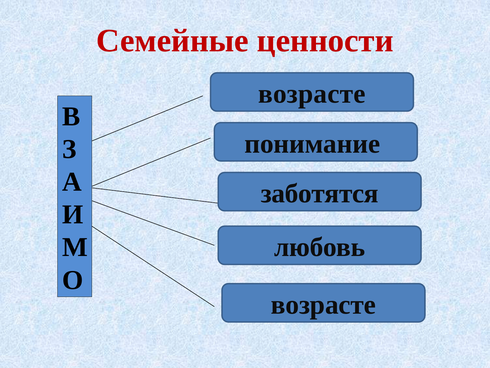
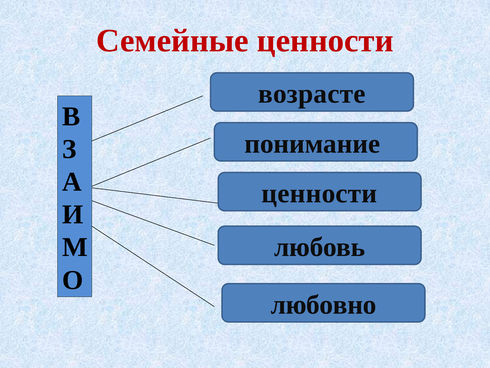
заботятся at (320, 193): заботятся -> ценности
возрасте at (323, 304): возрасте -> любовно
